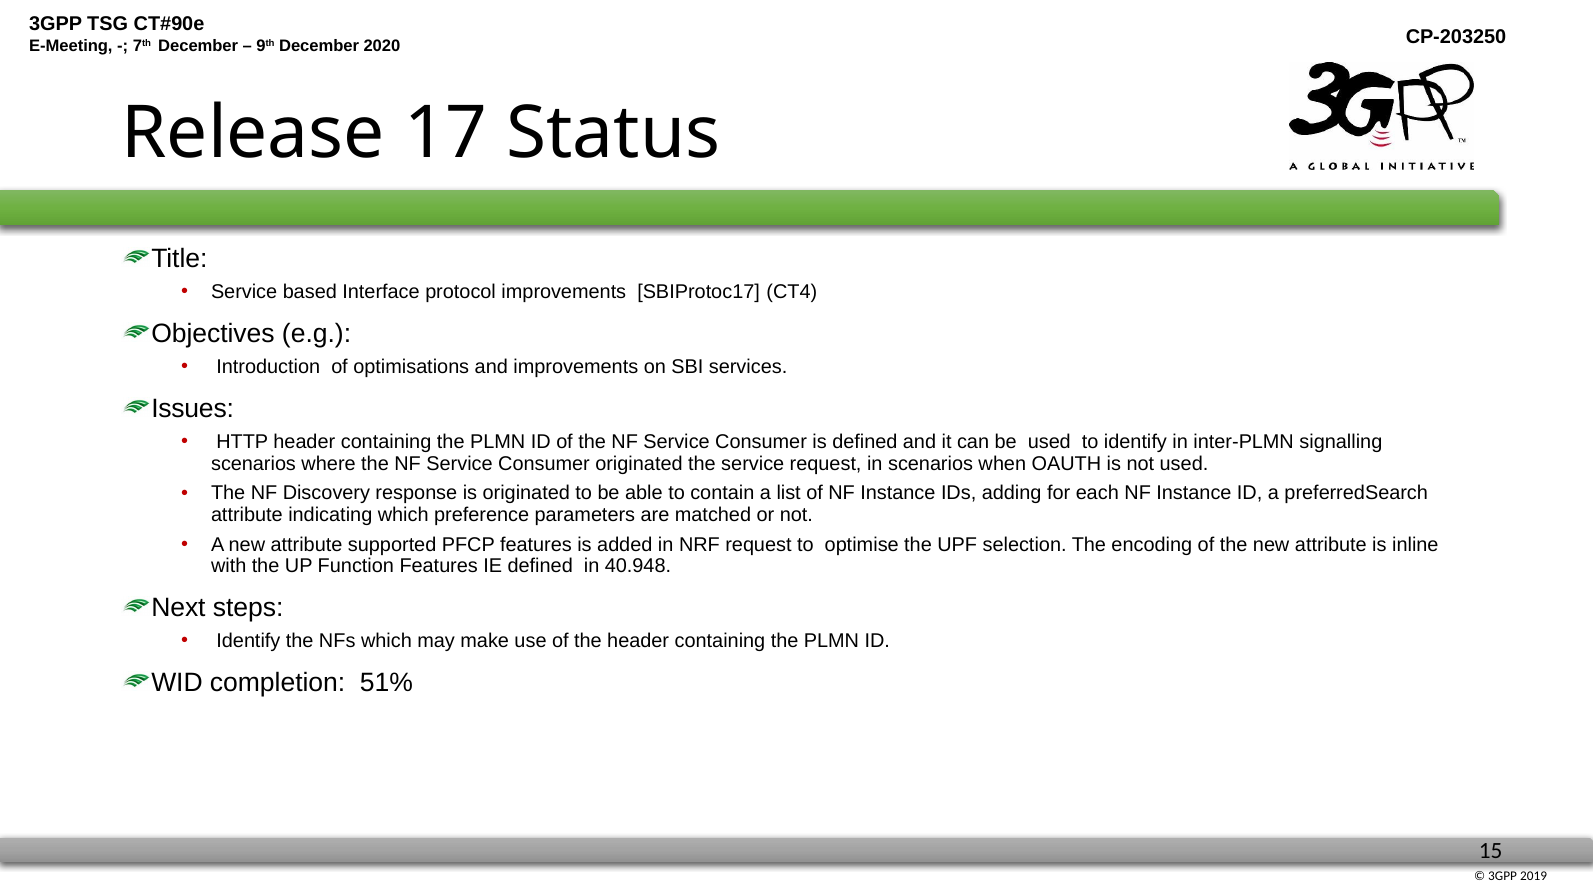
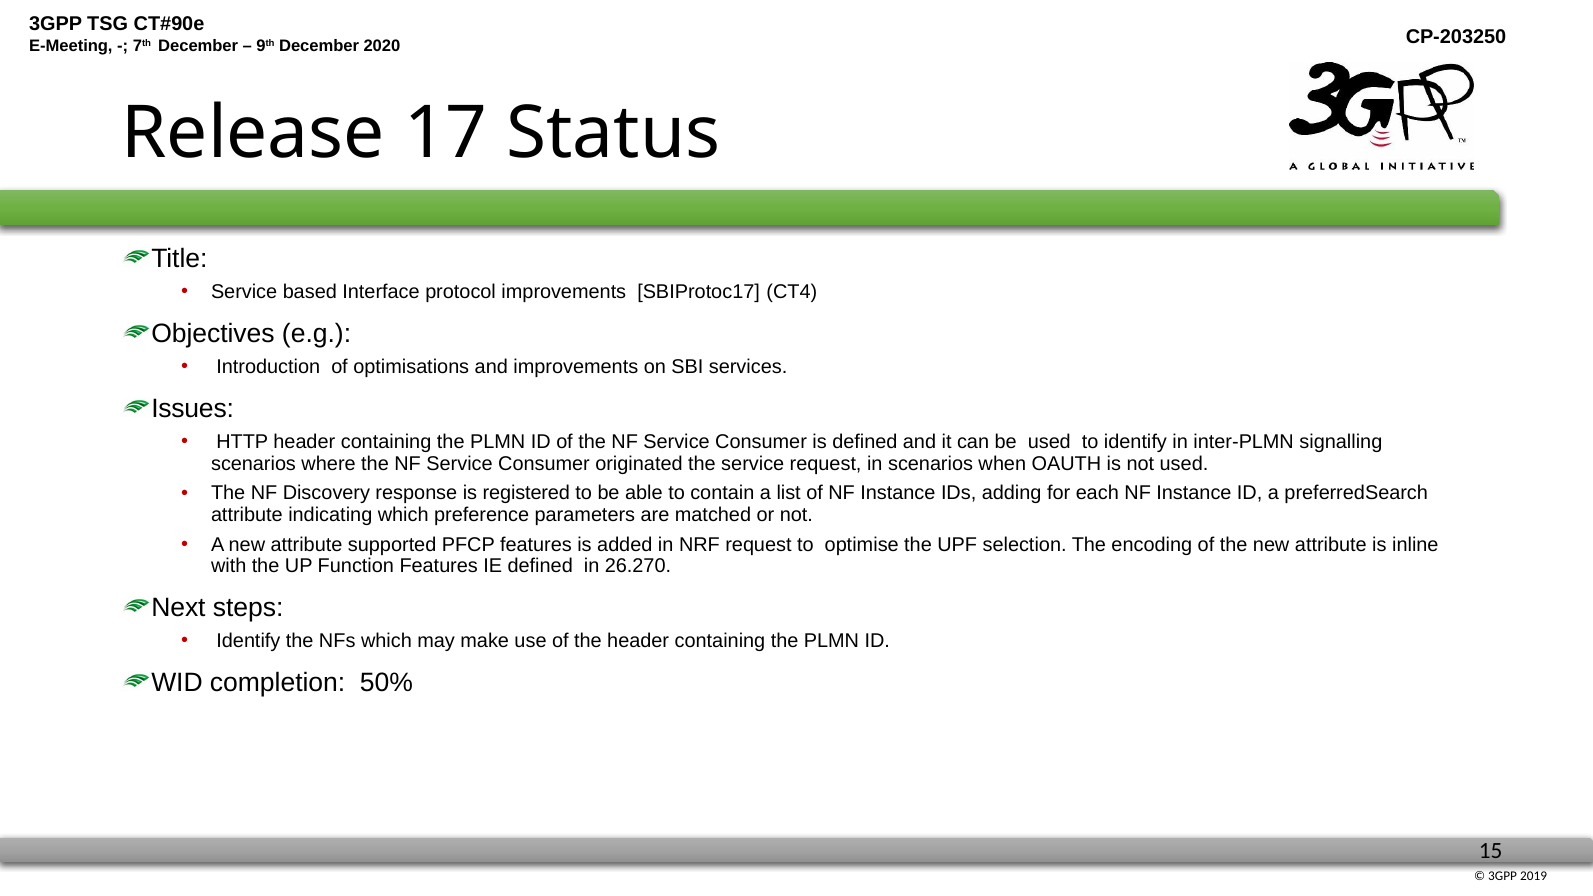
is originated: originated -> registered
40.948: 40.948 -> 26.270
51%: 51% -> 50%
